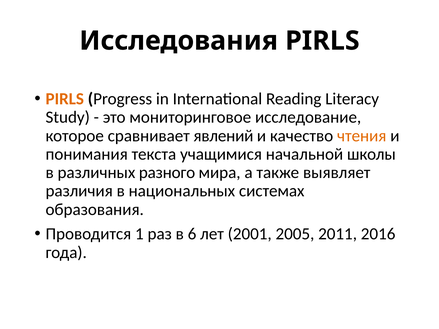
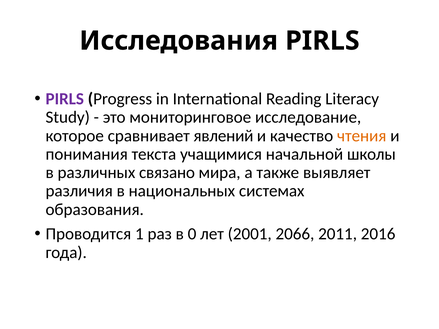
PIRLS at (65, 99) colour: orange -> purple
разного: разного -> связано
6: 6 -> 0
2005: 2005 -> 2066
